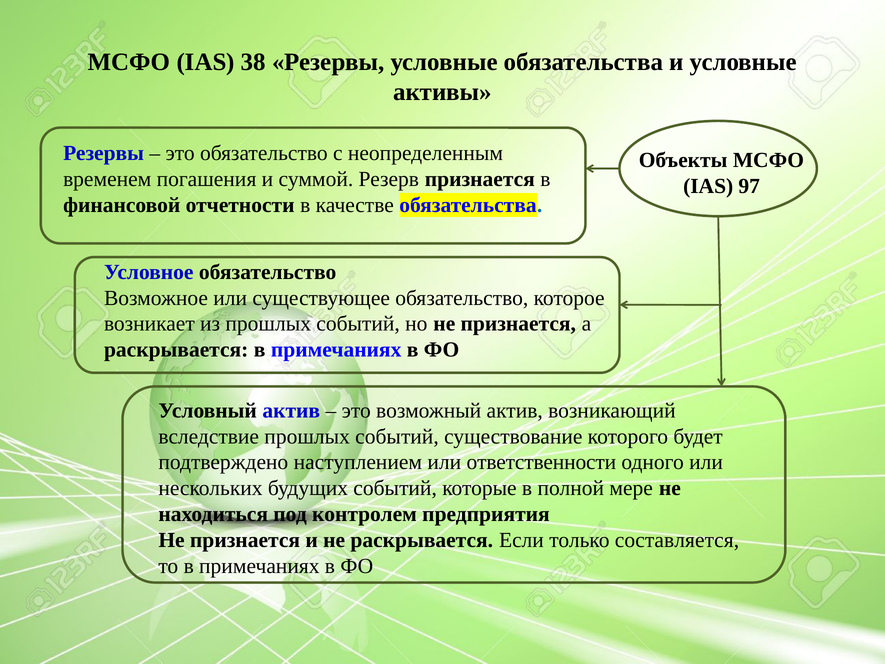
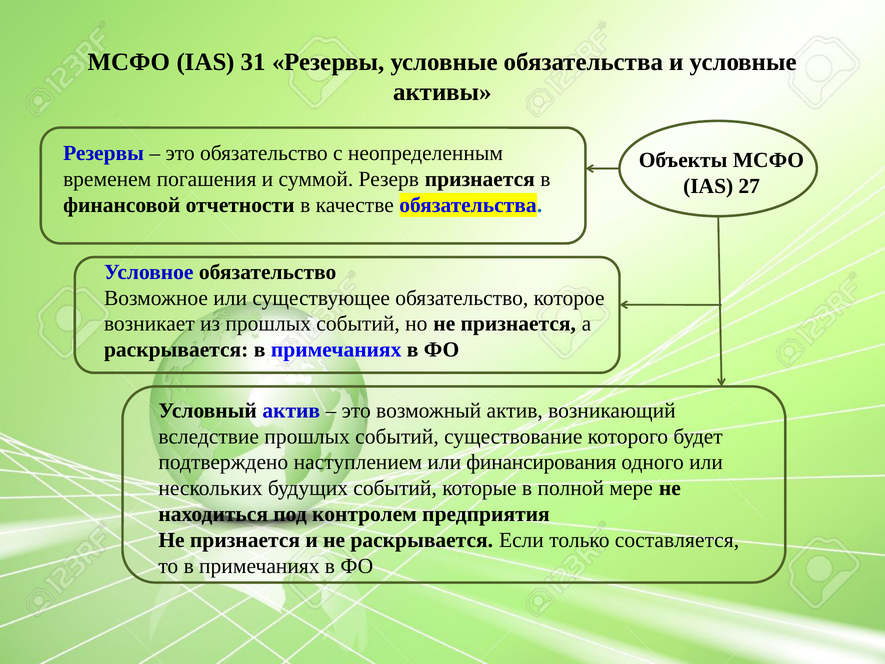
38: 38 -> 31
97: 97 -> 27
ответственности: ответственности -> финансирования
